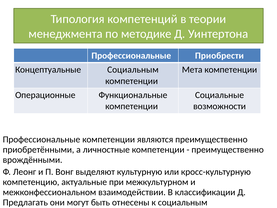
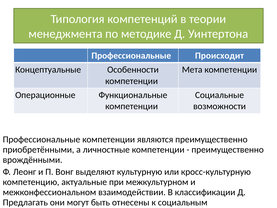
Приобрести: Приобрести -> Происходит
Концептуальные Социальным: Социальным -> Особенности
